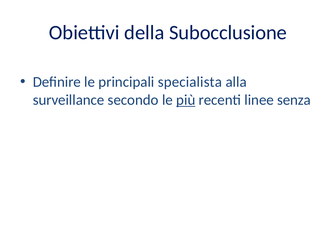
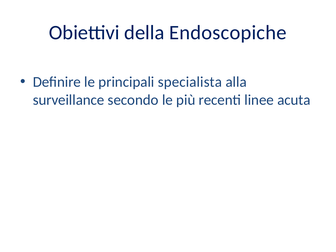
Subocclusione: Subocclusione -> Endoscopiche
più underline: present -> none
senza: senza -> acuta
